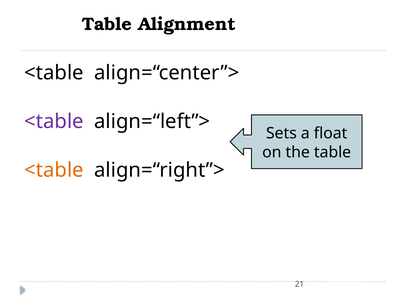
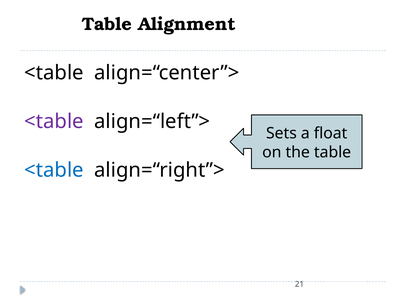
<table at (54, 171) colour: orange -> blue
